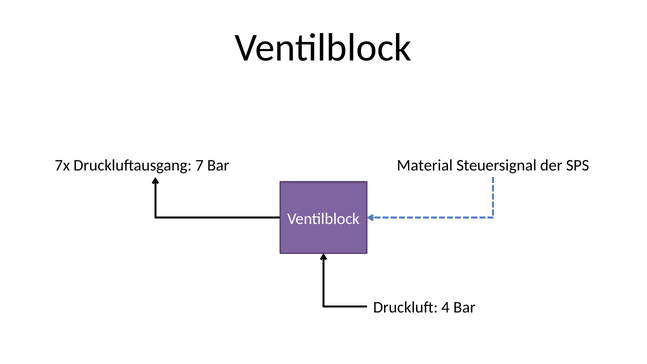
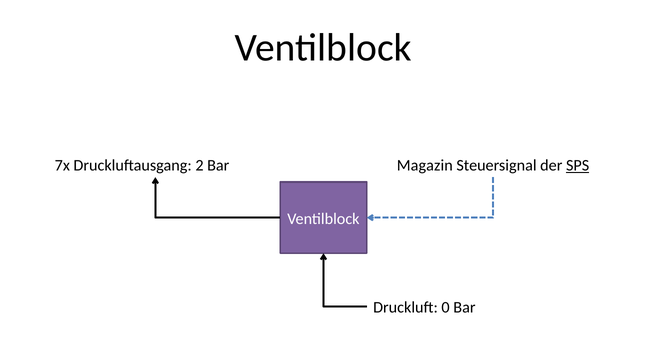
7: 7 -> 2
Material: Material -> Magazin
SPS underline: none -> present
4: 4 -> 0
